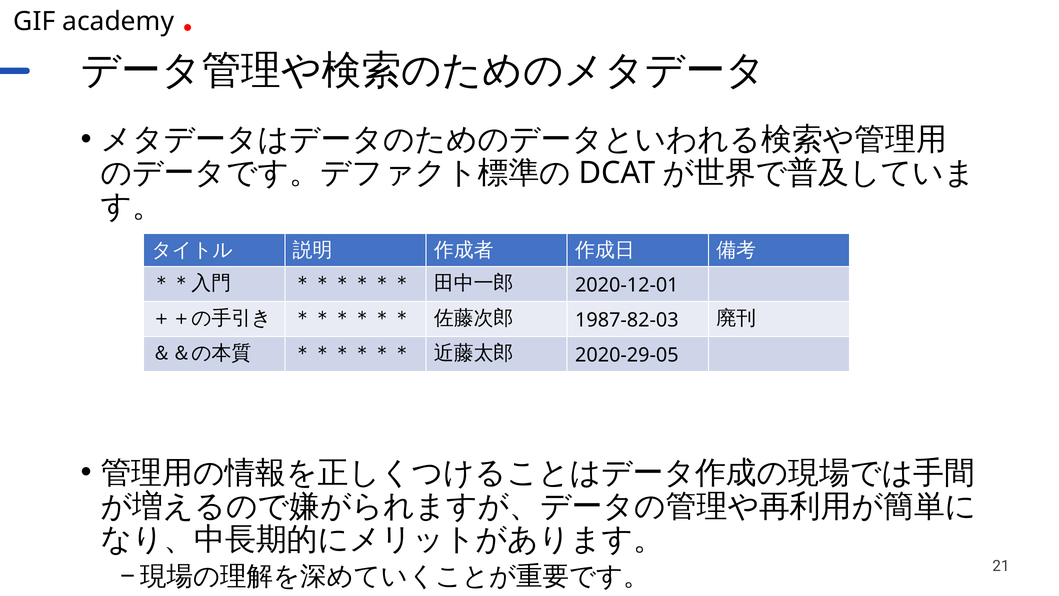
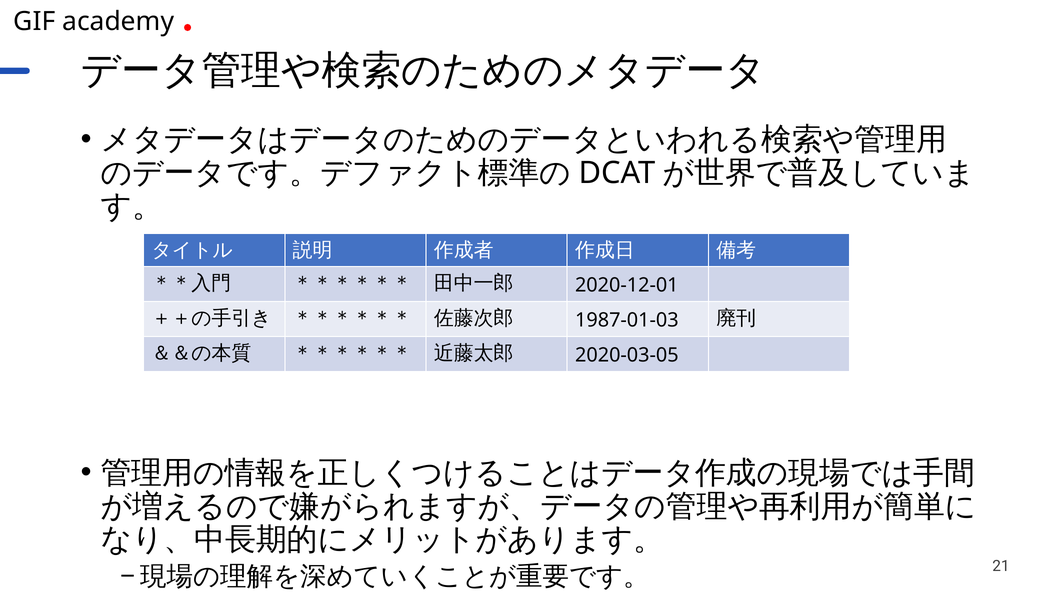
1987-82-03: 1987-82-03 -> 1987-01-03
2020-29-05: 2020-29-05 -> 2020-03-05
